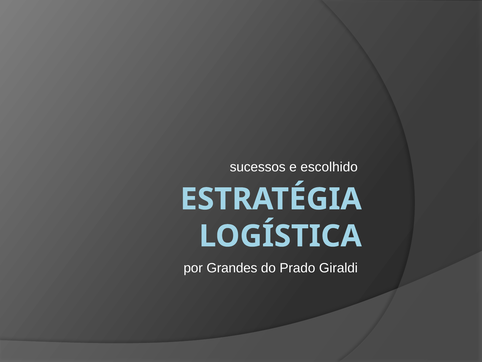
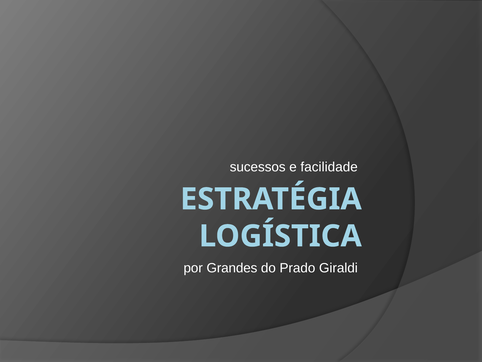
escolhido: escolhido -> facilidade
